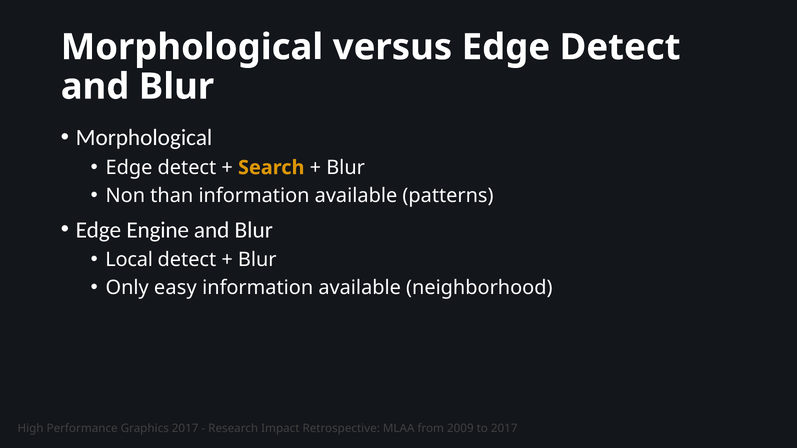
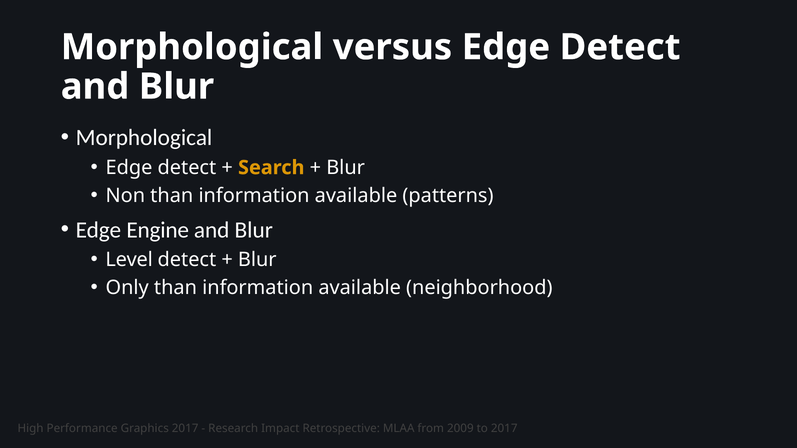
Local: Local -> Level
Only easy: easy -> than
